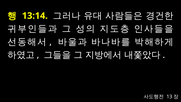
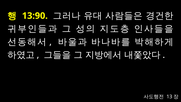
13:14: 13:14 -> 13:90
